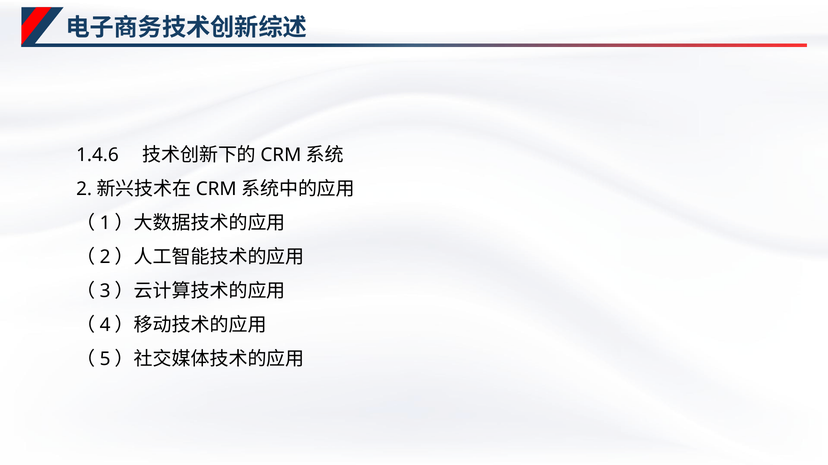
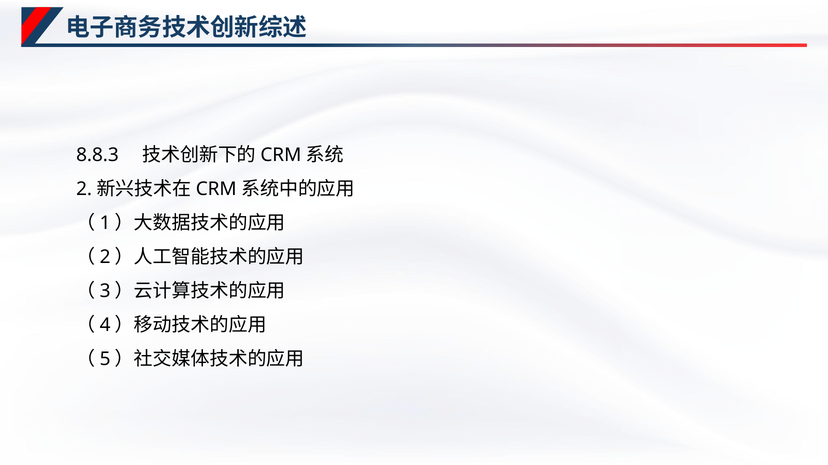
1.4.6: 1.4.6 -> 8.8.3
